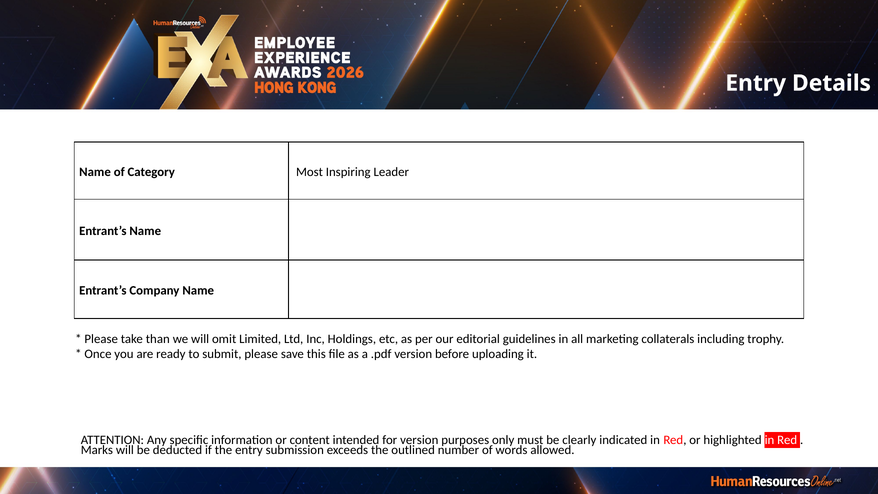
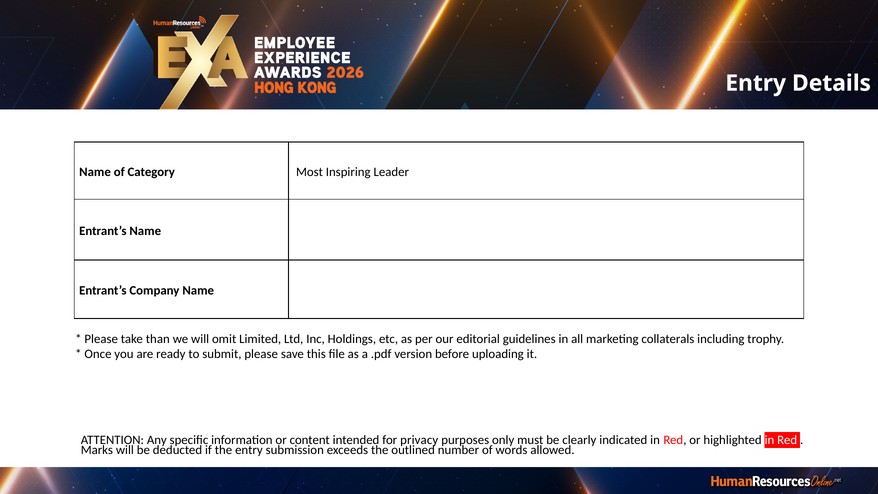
for version: version -> privacy
